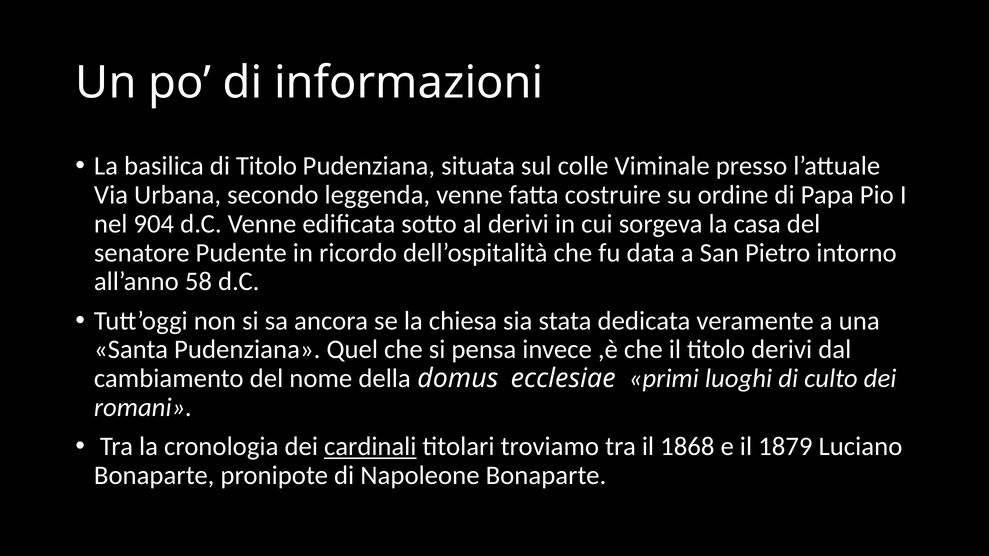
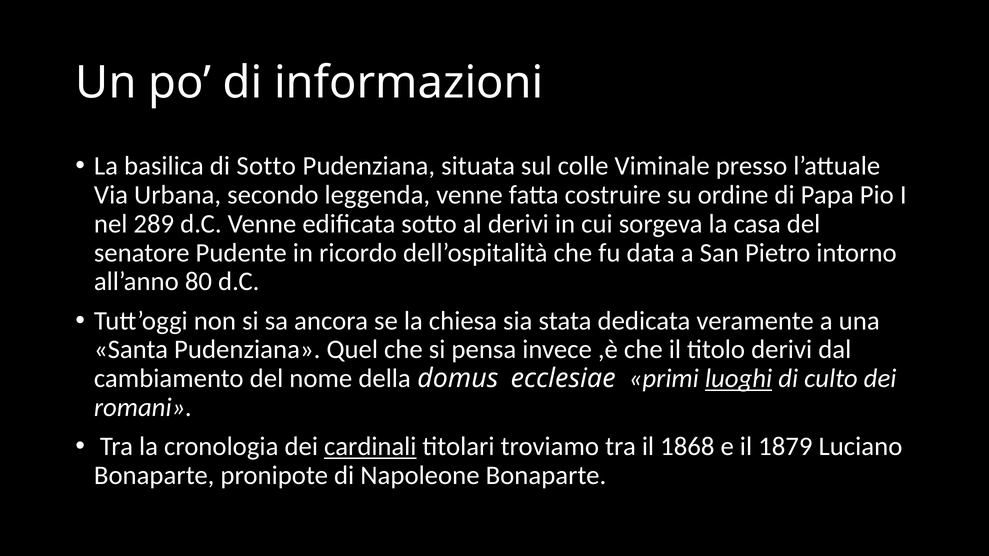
di Titolo: Titolo -> Sotto
904: 904 -> 289
58: 58 -> 80
luoghi underline: none -> present
